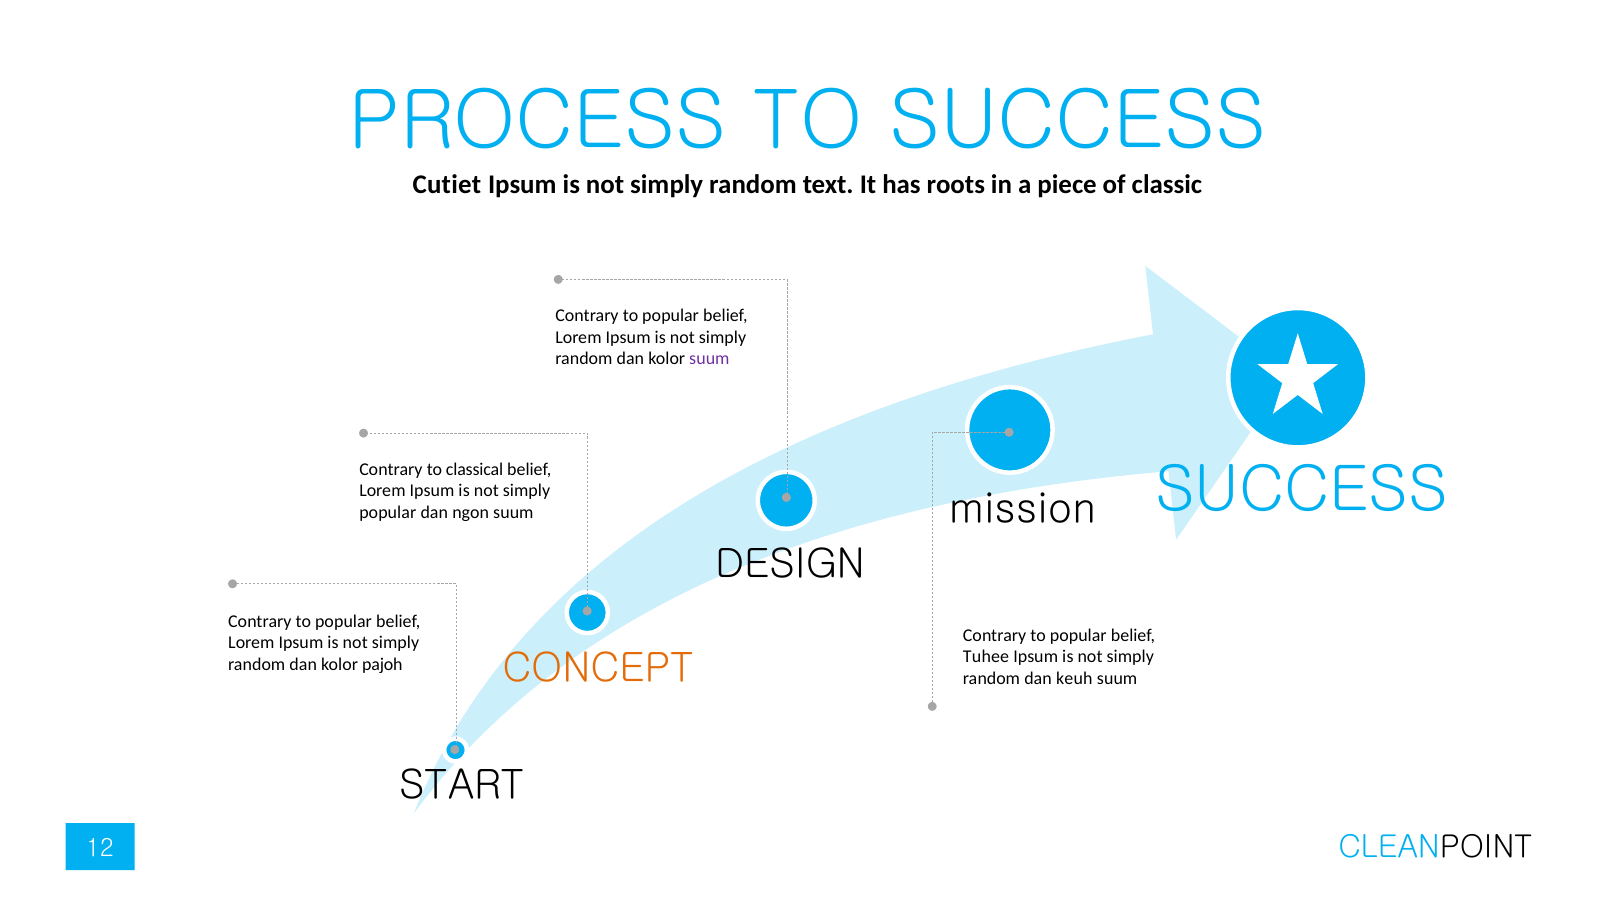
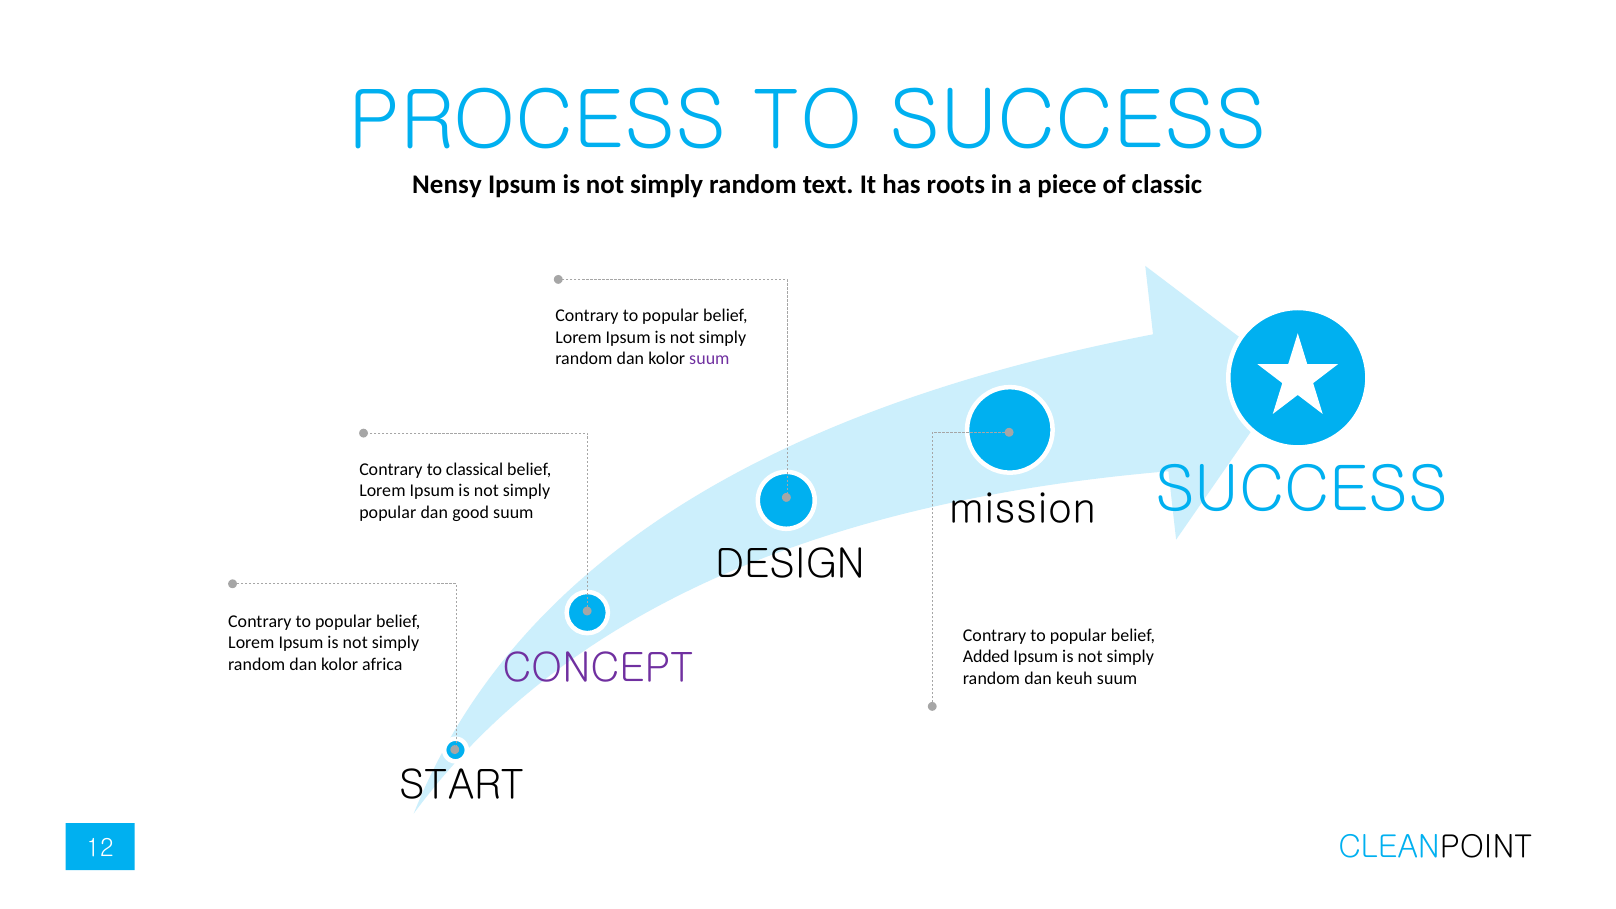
Cutiet: Cutiet -> Nensy
ngon: ngon -> good
Tuhee: Tuhee -> Added
CONCEPT colour: orange -> purple
pajoh: pajoh -> africa
